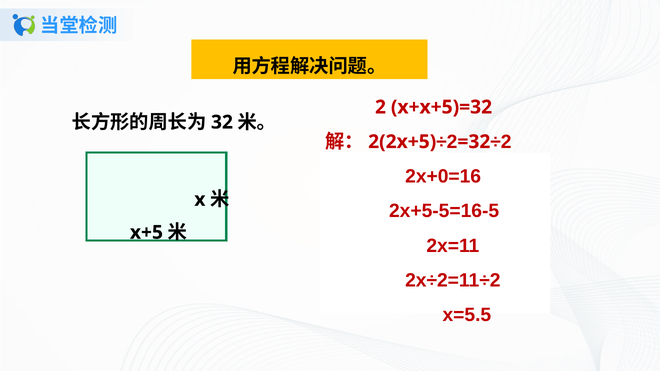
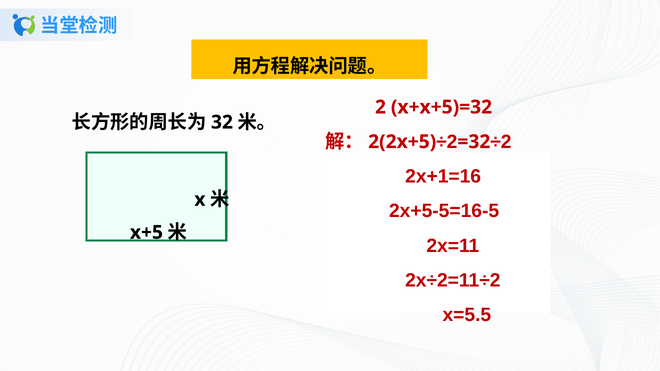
2x+0=16: 2x+0=16 -> 2x+1=16
